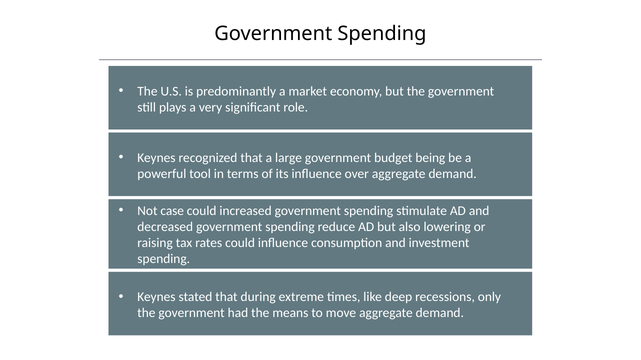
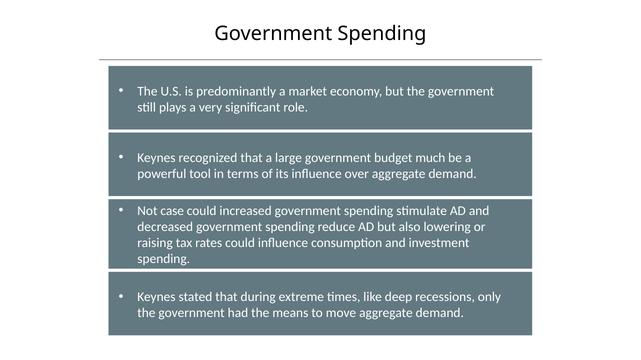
being: being -> much
